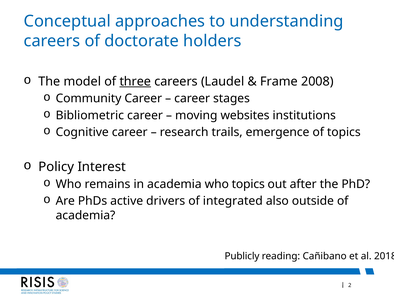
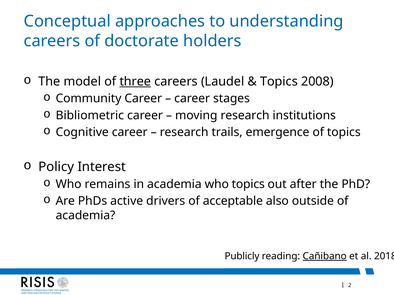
Frame at (279, 82): Frame -> Topics
moving websites: websites -> research
integrated: integrated -> acceptable
Cañibano underline: none -> present
